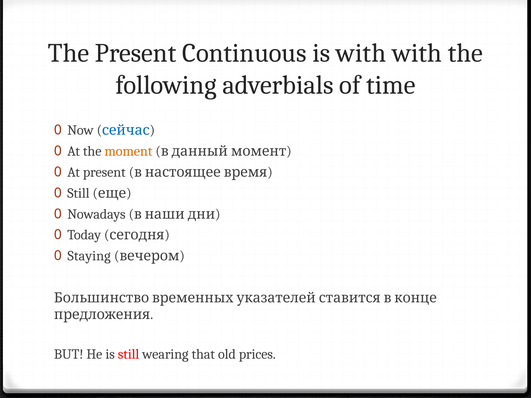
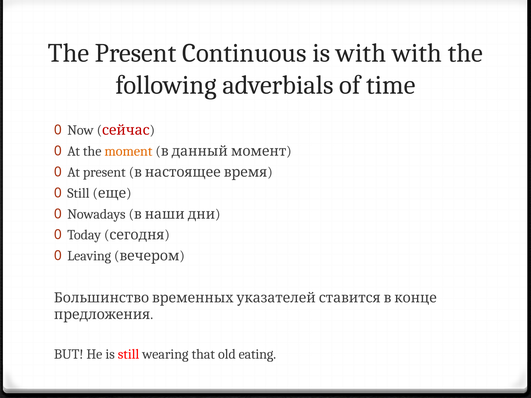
сейчас colour: blue -> red
Staying: Staying -> Leaving
prices: prices -> eating
